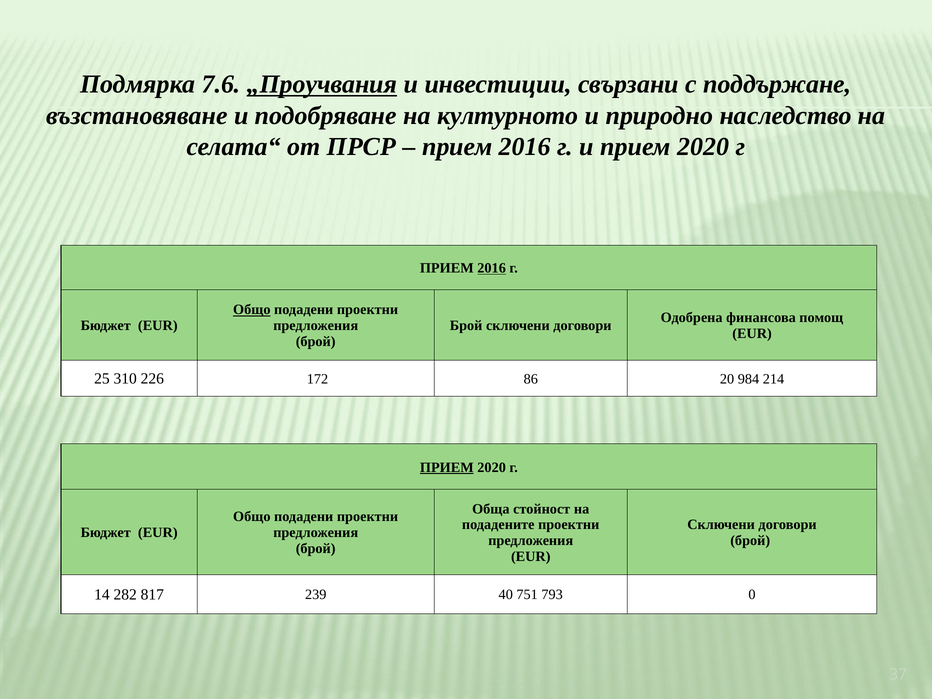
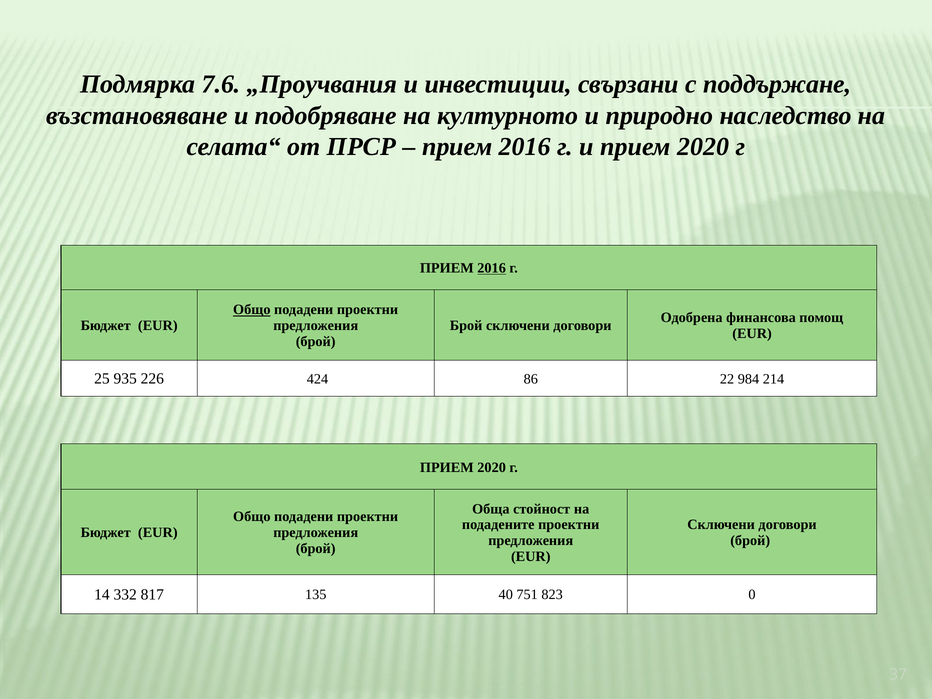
„Проучвания underline: present -> none
310: 310 -> 935
172: 172 -> 424
20: 20 -> 22
ПРИЕМ at (447, 467) underline: present -> none
282: 282 -> 332
239: 239 -> 135
793: 793 -> 823
